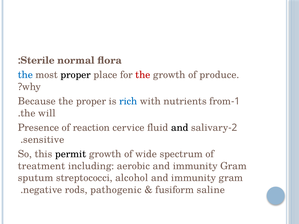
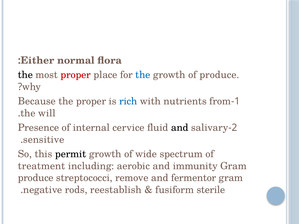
Sterile: Sterile -> Either
the at (25, 75) colour: blue -> black
proper at (76, 75) colour: black -> red
the at (143, 75) colour: red -> blue
reaction: reaction -> internal
sputum at (36, 178): sputum -> produce
alcohol: alcohol -> remove
immunity at (194, 178): immunity -> fermentor
pathogenic: pathogenic -> reestablish
saline: saline -> sterile
